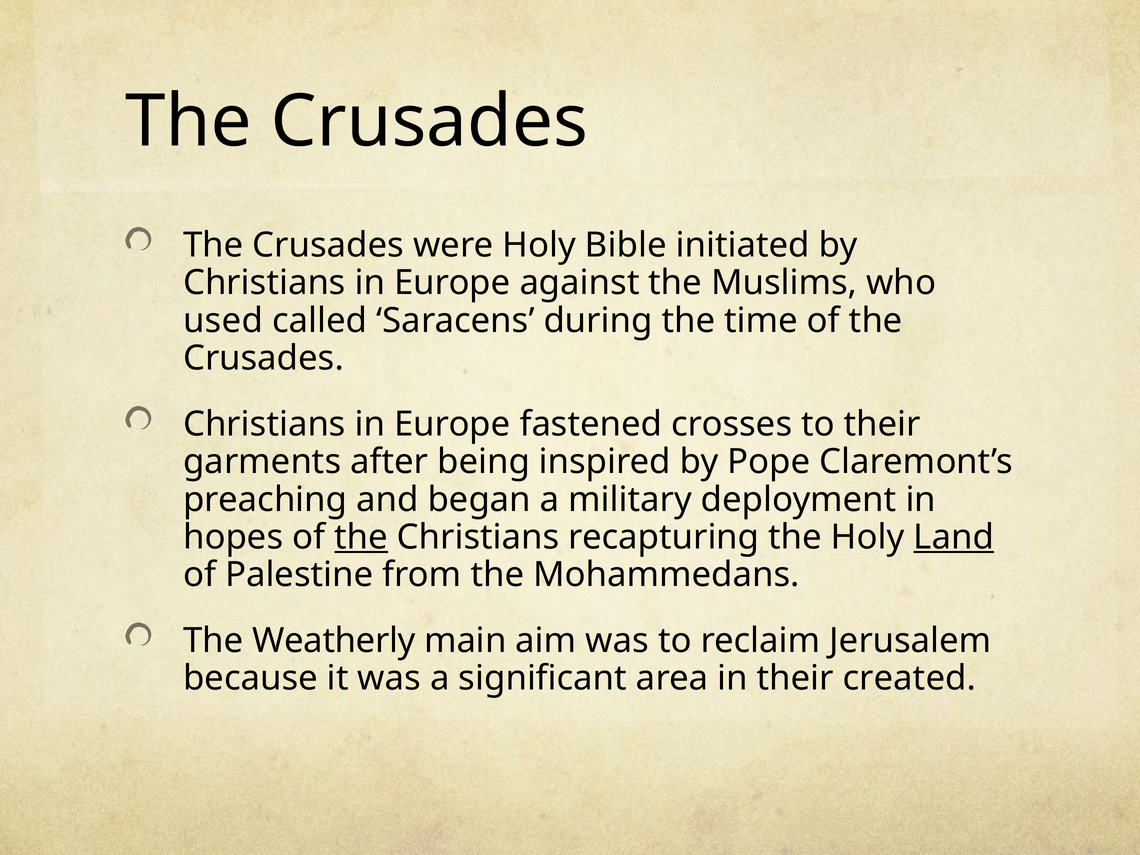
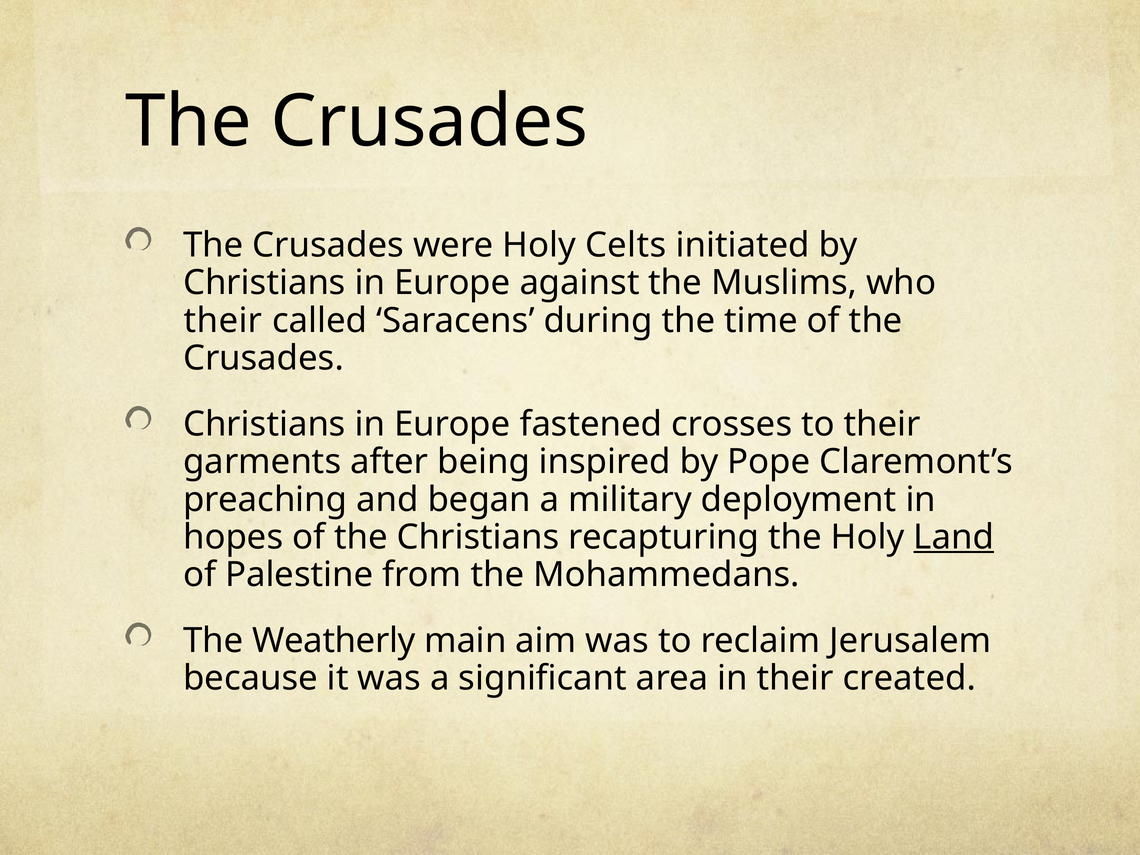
Bible: Bible -> Celts
used at (223, 321): used -> their
the at (361, 537) underline: present -> none
